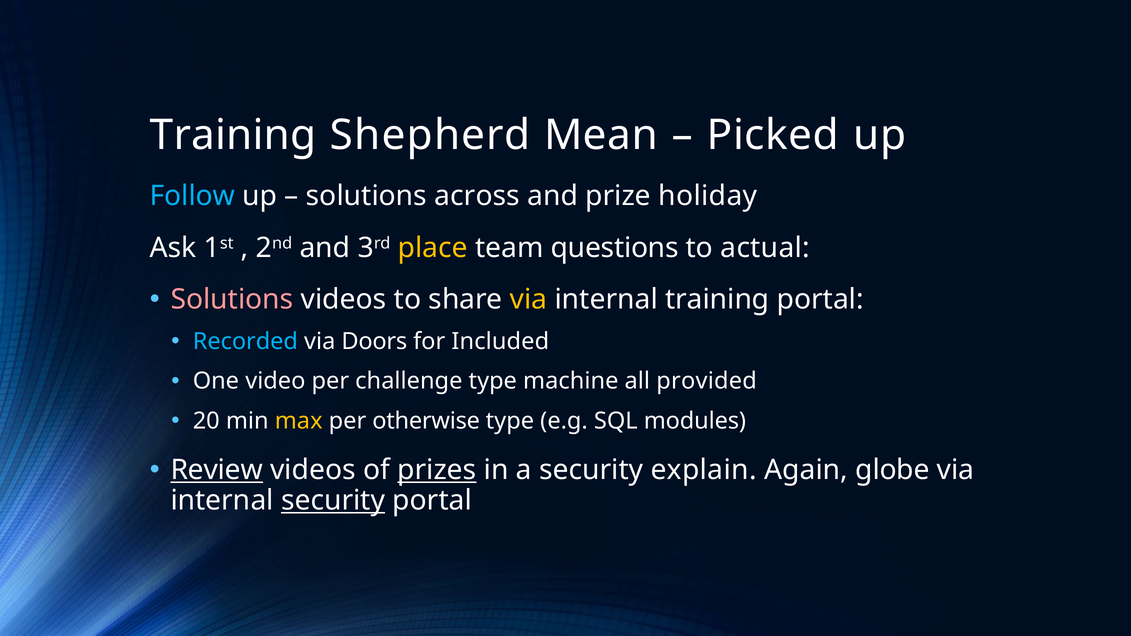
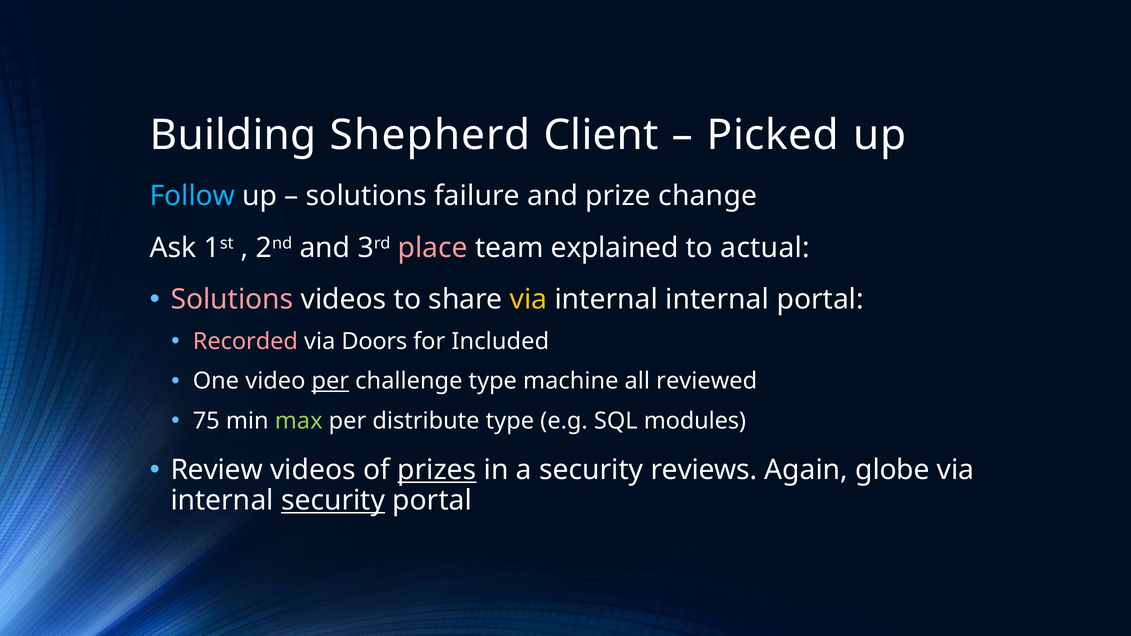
Training at (233, 135): Training -> Building
Mean: Mean -> Client
across: across -> failure
holiday: holiday -> change
place colour: yellow -> pink
questions: questions -> explained
internal training: training -> internal
Recorded colour: light blue -> pink
per at (330, 381) underline: none -> present
provided: provided -> reviewed
20: 20 -> 75
max colour: yellow -> light green
otherwise: otherwise -> distribute
Review underline: present -> none
explain: explain -> reviews
